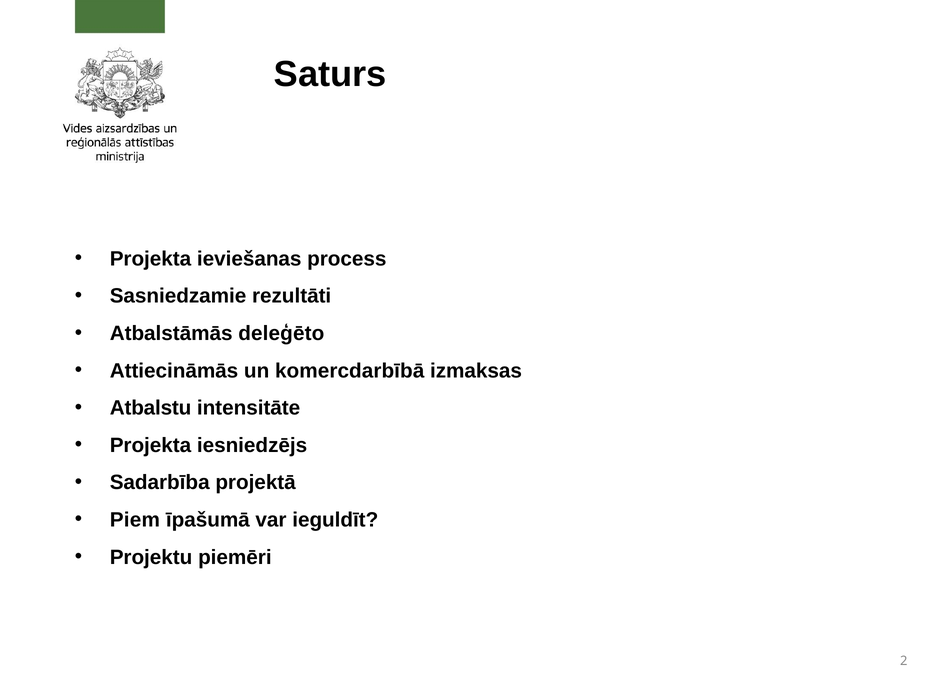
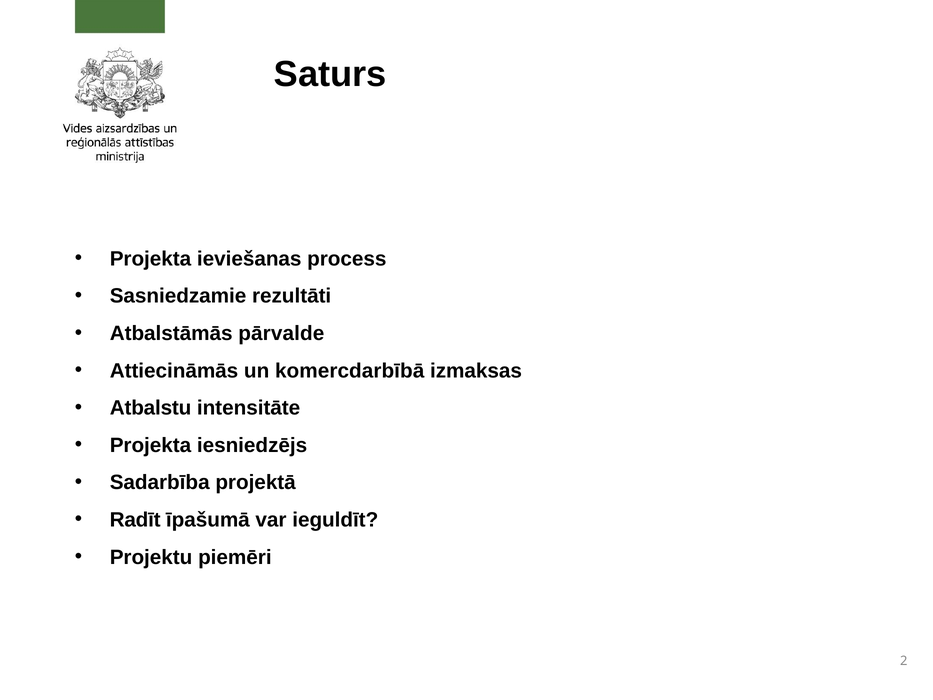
deleģēto: deleģēto -> pārvalde
Piem: Piem -> Radīt
